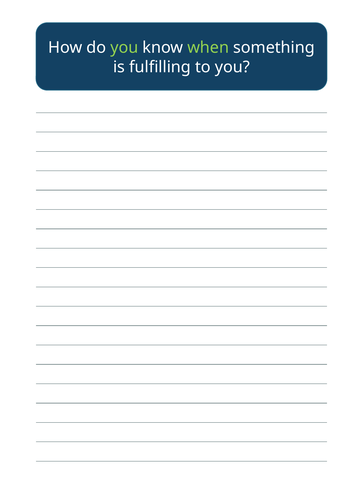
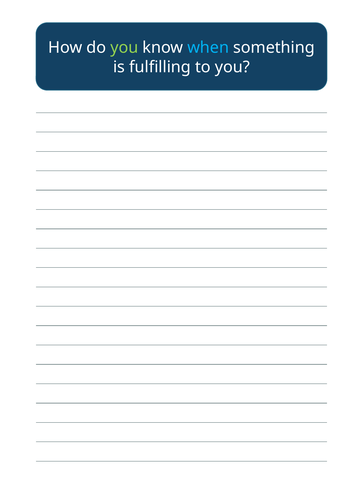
when colour: light green -> light blue
